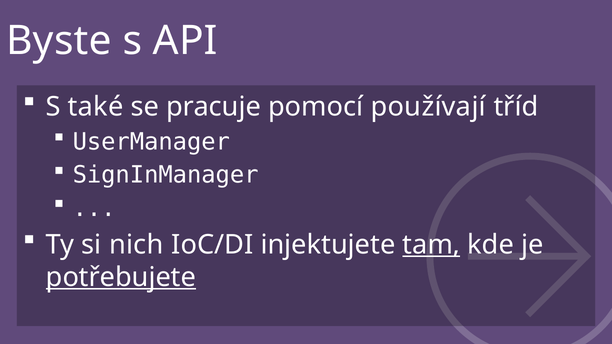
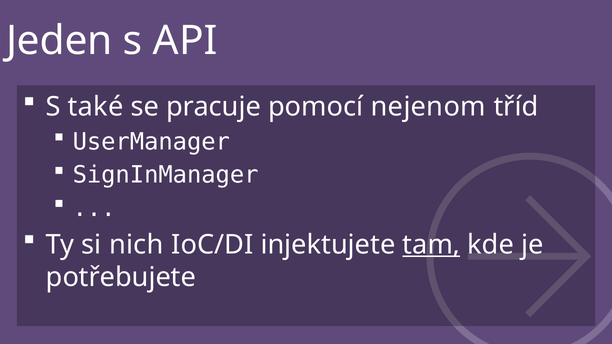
Byste: Byste -> Jeden
používají: používají -> nejenom
potřebujete underline: present -> none
